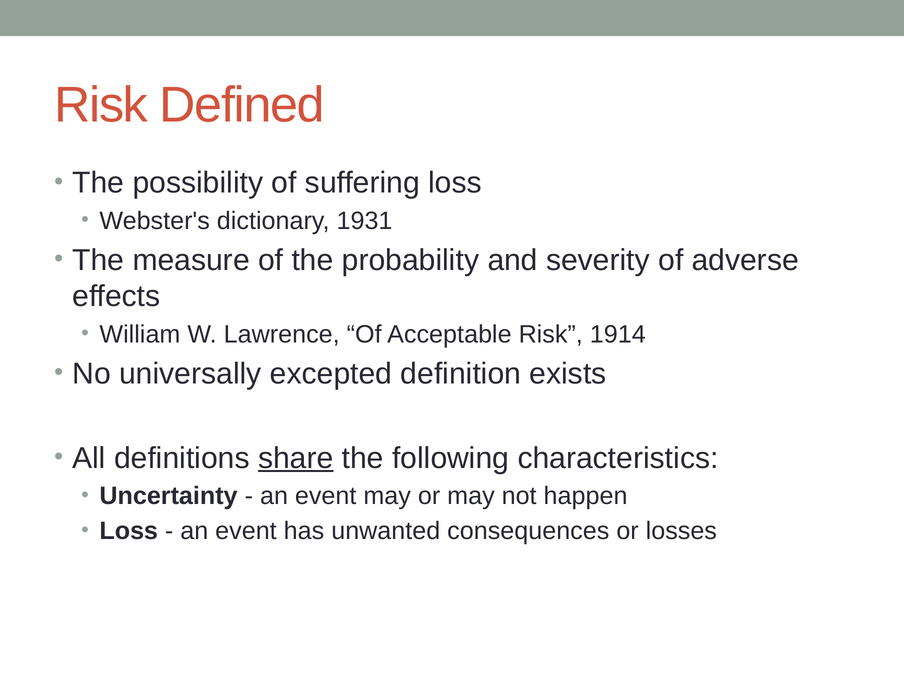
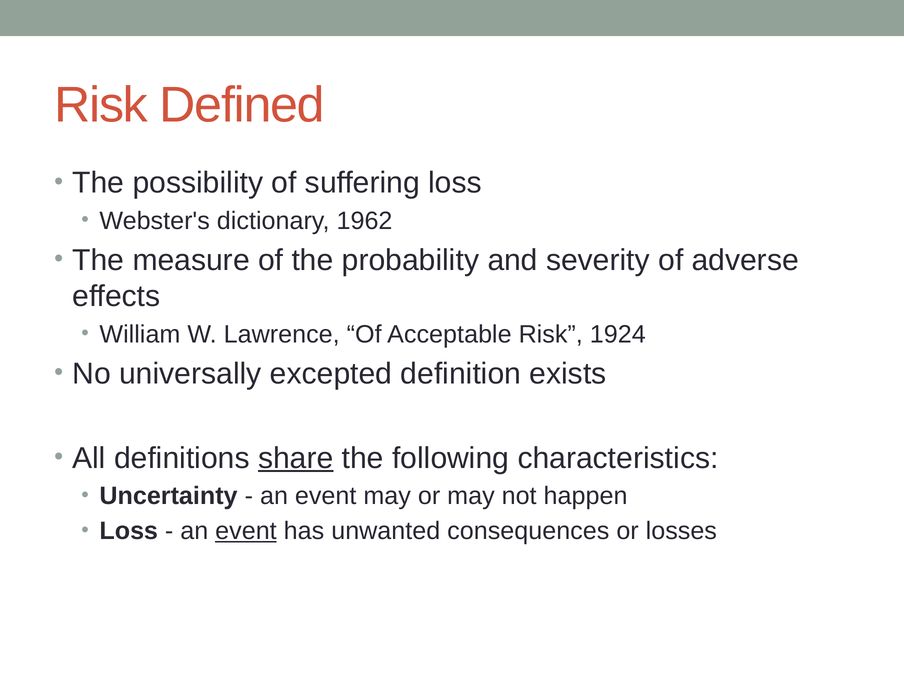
1931: 1931 -> 1962
1914: 1914 -> 1924
event at (246, 531) underline: none -> present
